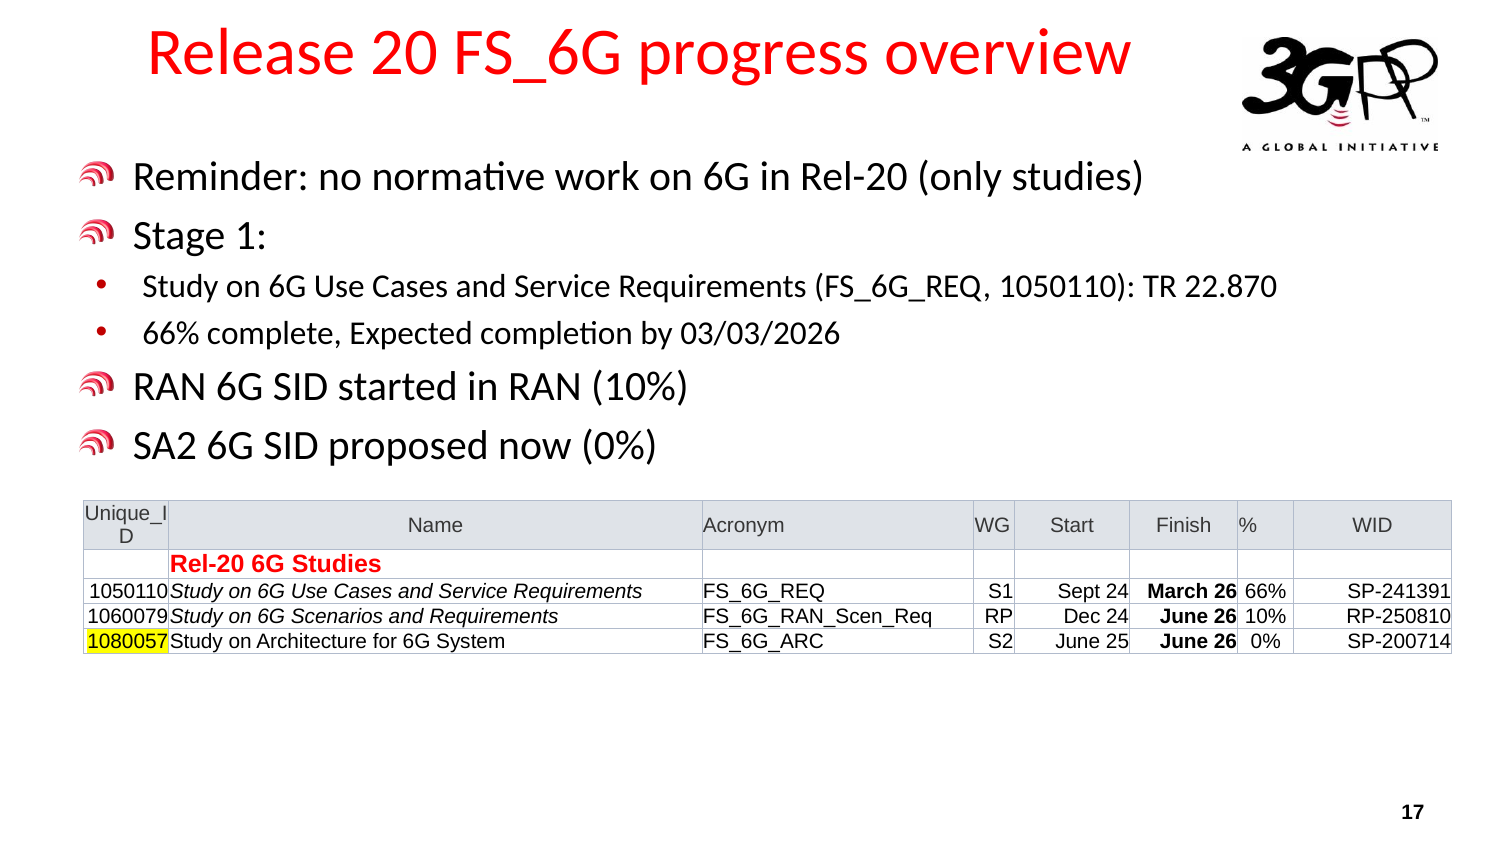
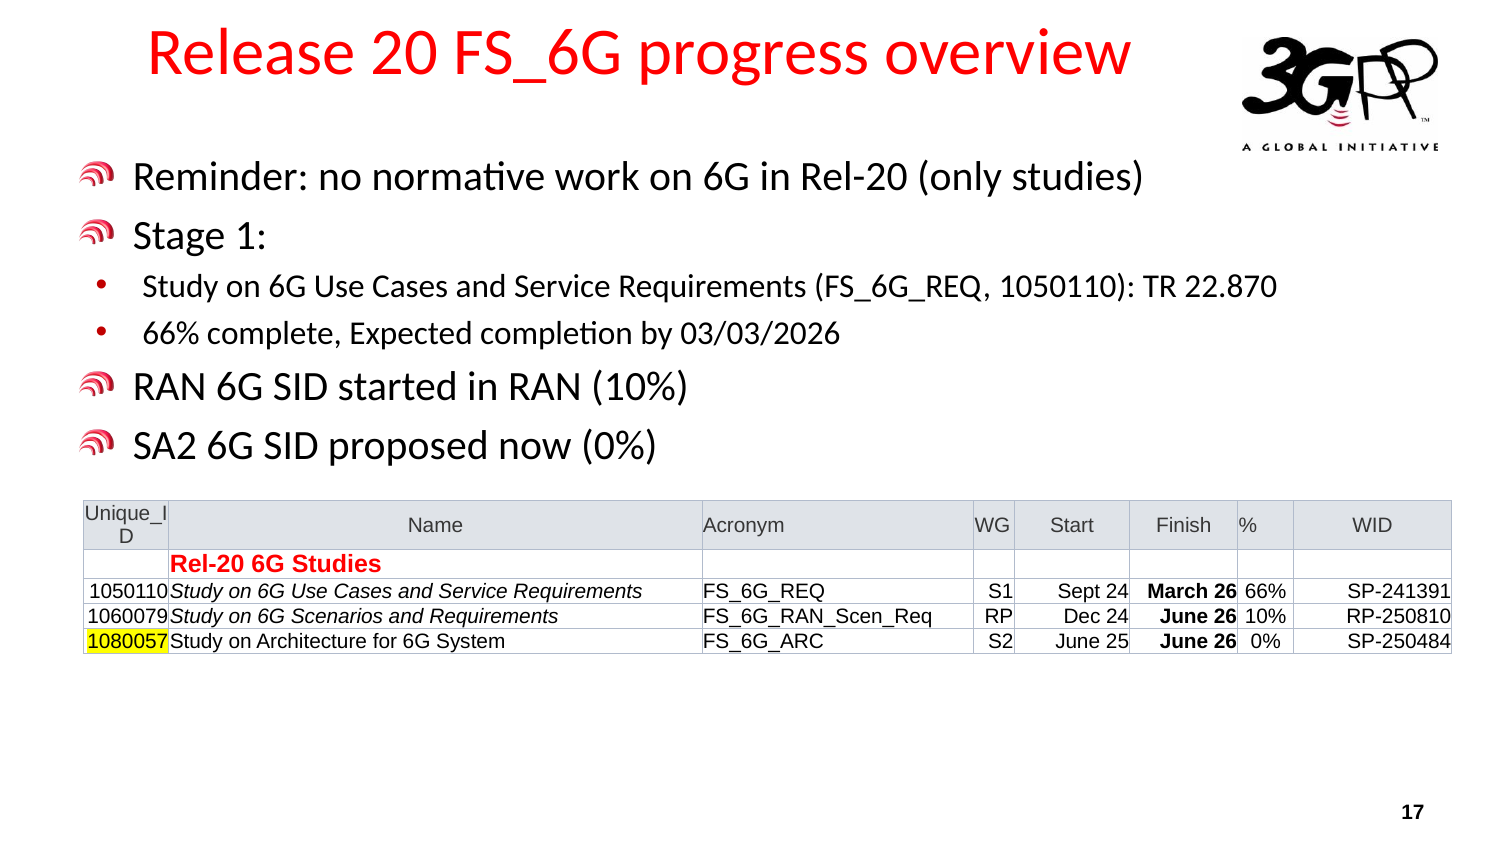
SP-200714: SP-200714 -> SP-250484
